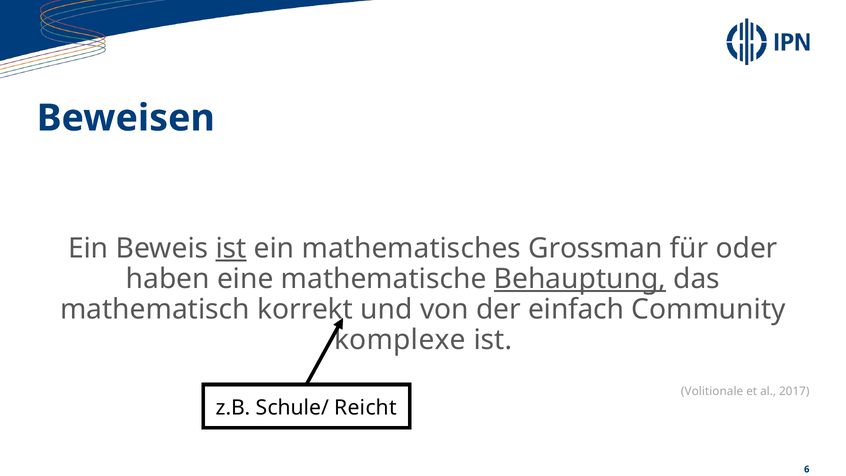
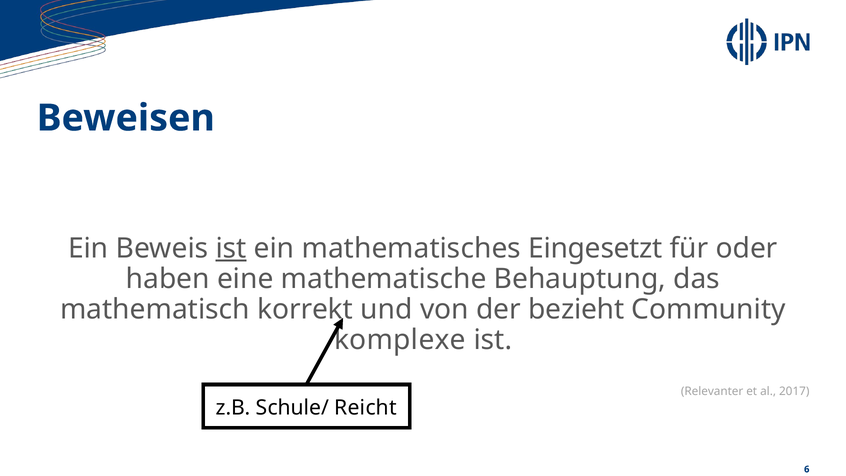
Grossman: Grossman -> Eingesetzt
Behauptung underline: present -> none
einfach: einfach -> bezieht
Volitionale: Volitionale -> Relevanter
